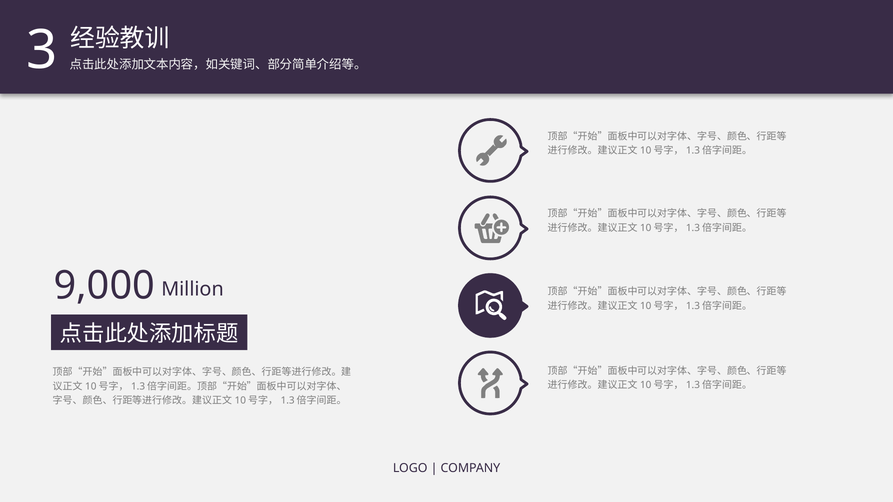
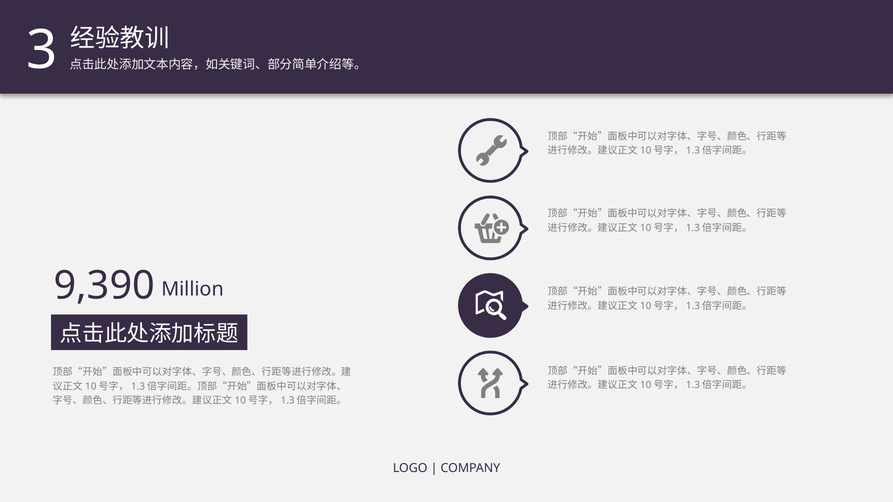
9,000: 9,000 -> 9,390
